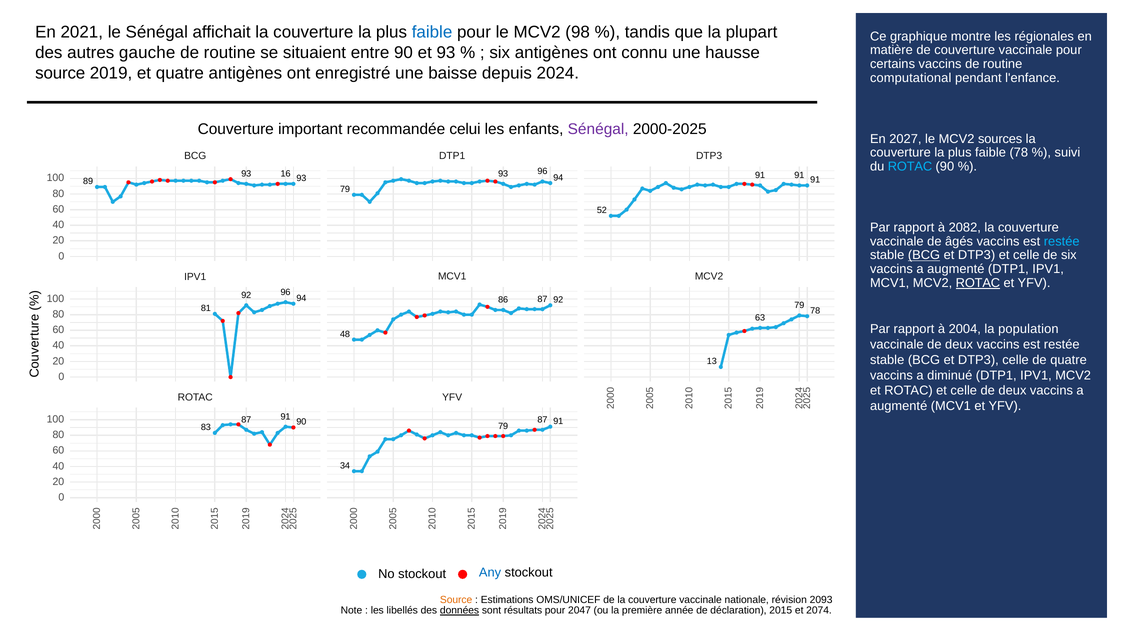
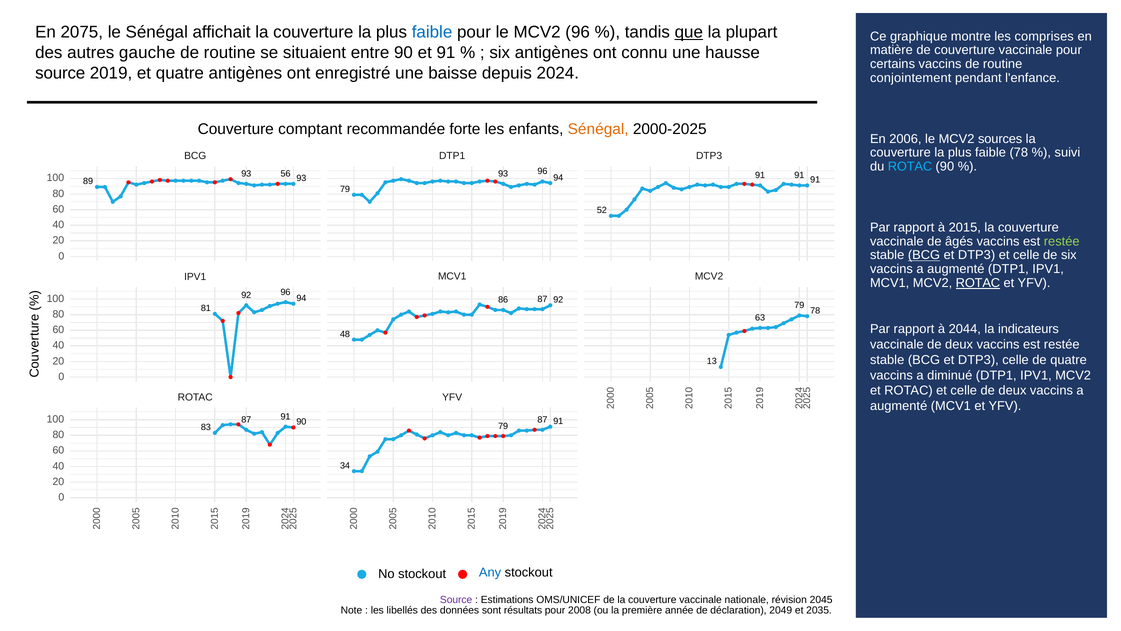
2021: 2021 -> 2075
MCV2 98: 98 -> 96
que underline: none -> present
régionales: régionales -> comprises
et 93: 93 -> 91
computational: computational -> conjointement
important: important -> comptant
celui: celui -> forte
Sénégal at (598, 129) colour: purple -> orange
2027: 2027 -> 2006
16: 16 -> 56
2082: 2082 -> 2015
restée at (1062, 241) colour: light blue -> light green
2004: 2004 -> 2044
population: population -> indicateurs
Source at (456, 599) colour: orange -> purple
2093: 2093 -> 2045
données underline: present -> none
2047: 2047 -> 2008
2015: 2015 -> 2049
2074: 2074 -> 2035
